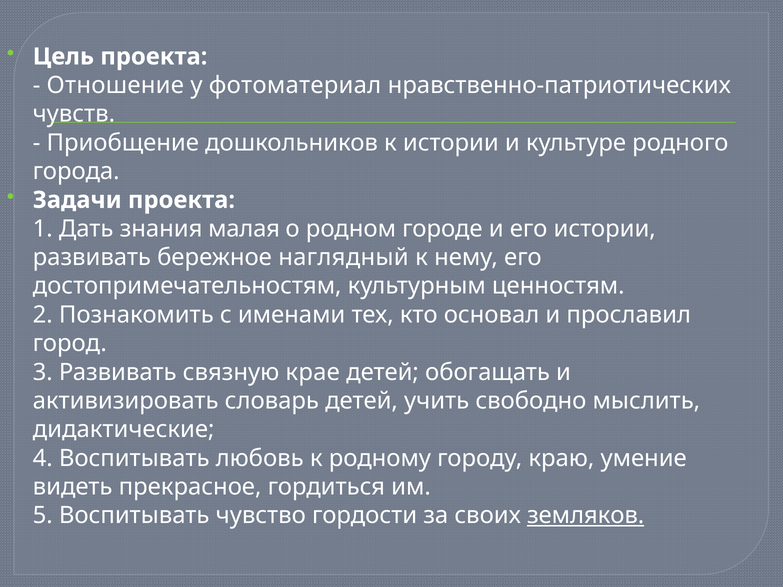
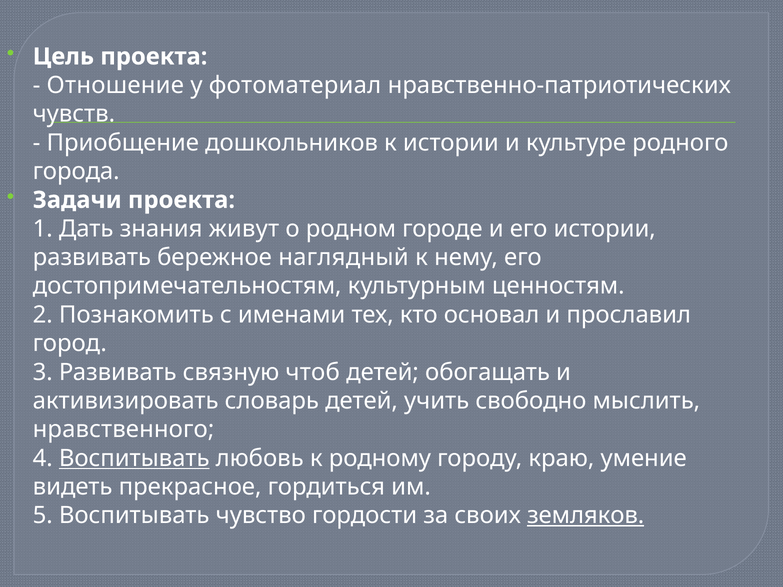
малая: малая -> живут
крае: крае -> чтоб
дидактические: дидактические -> нравственного
Воспитывать at (134, 458) underline: none -> present
